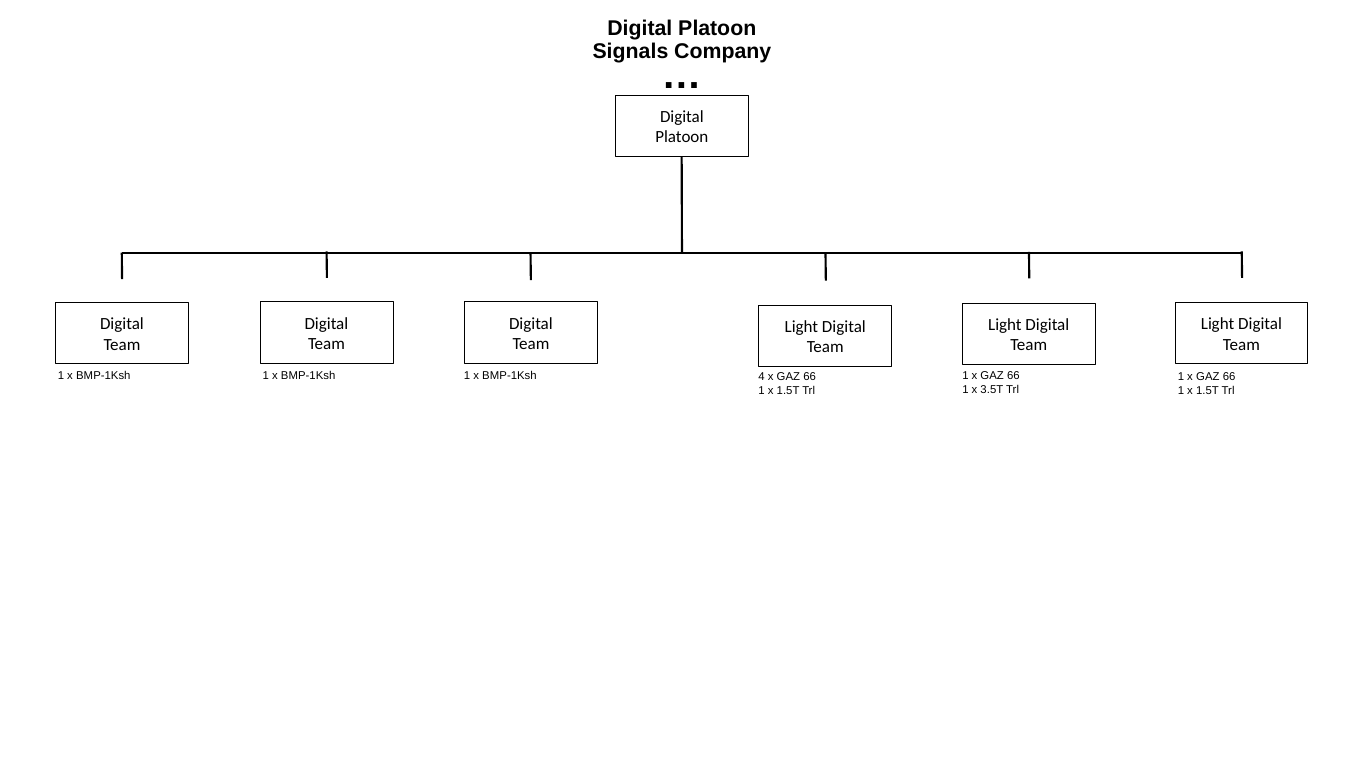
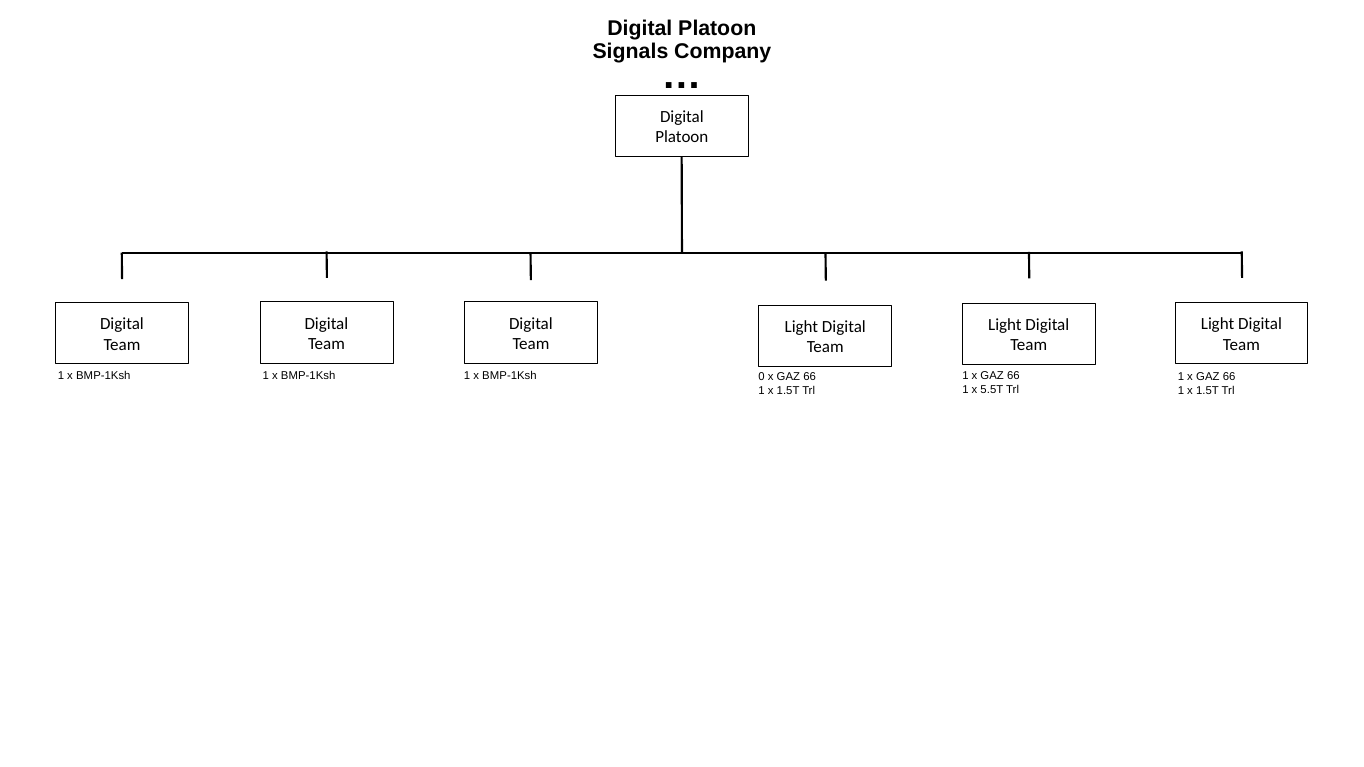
4: 4 -> 0
3.5T: 3.5T -> 5.5T
